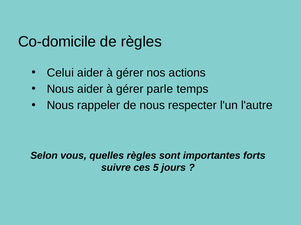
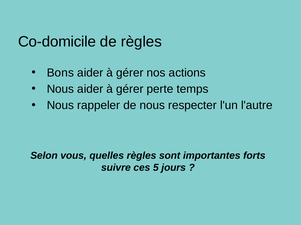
Celui: Celui -> Bons
parle: parle -> perte
